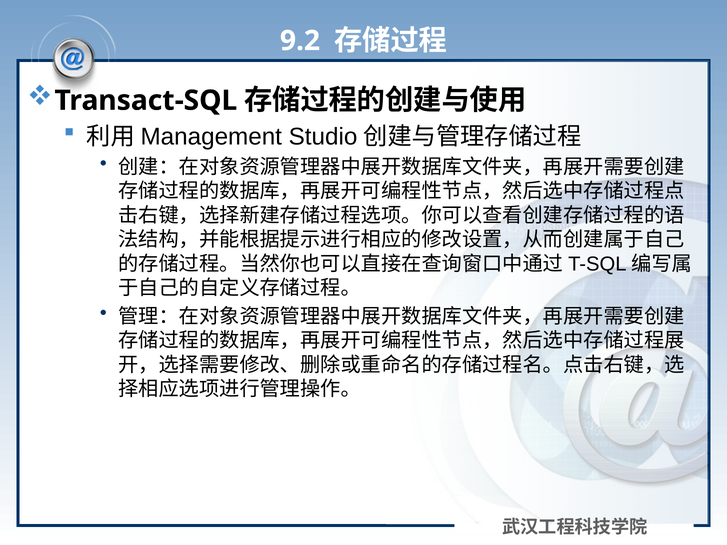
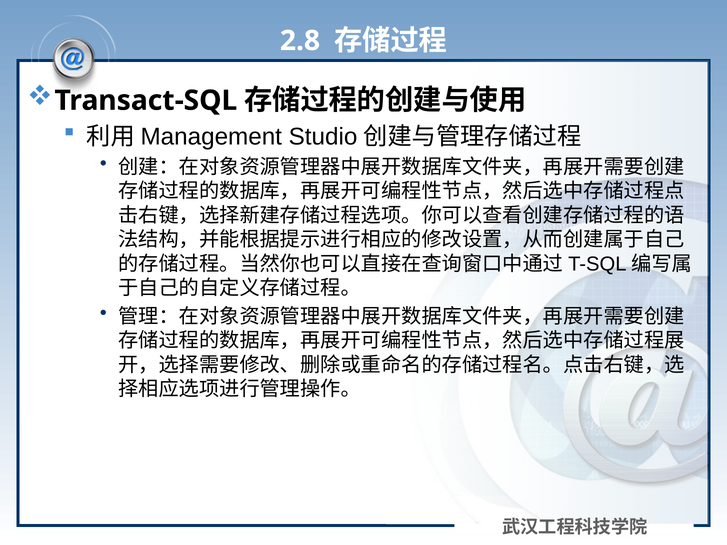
9.2: 9.2 -> 2.8
